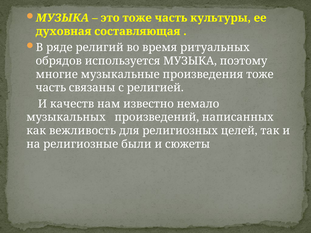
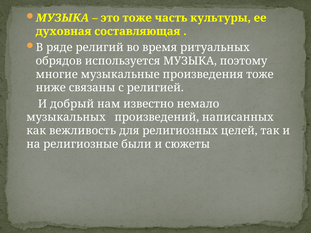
часть at (51, 88): часть -> ниже
качеств: качеств -> добрый
